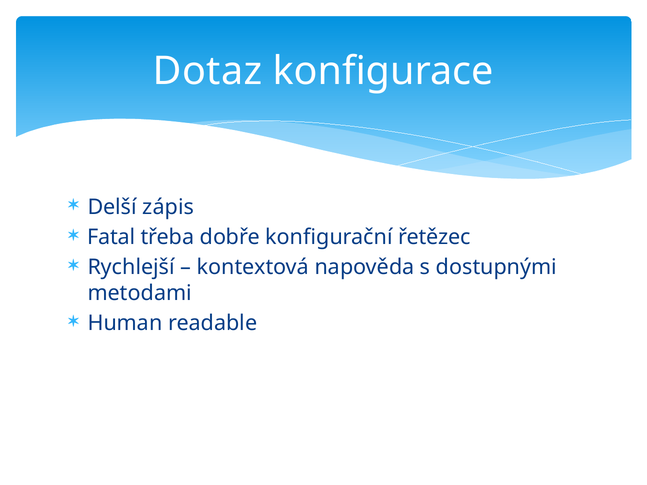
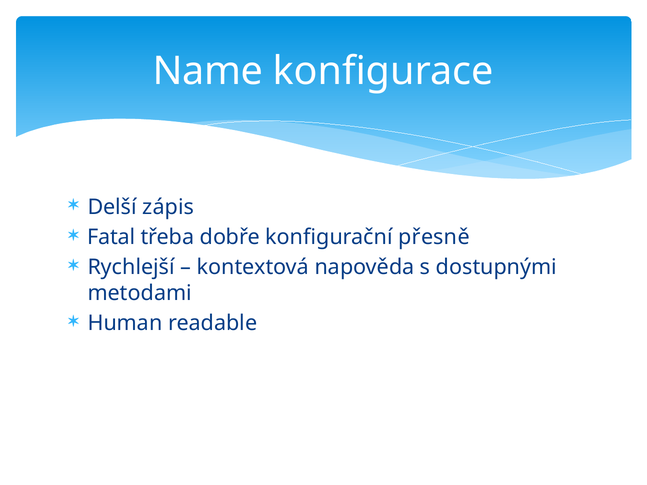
Dotaz: Dotaz -> Name
řetězec: řetězec -> přesně
